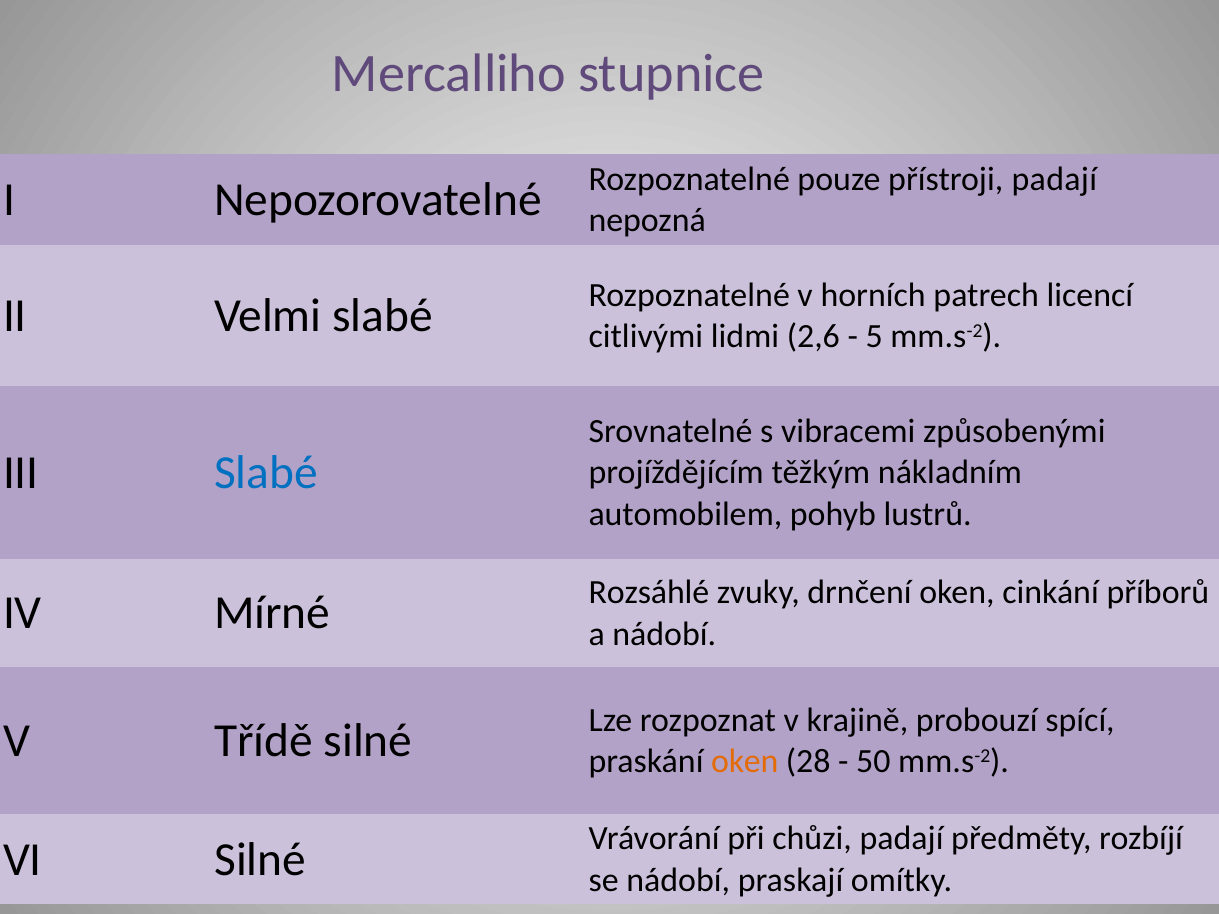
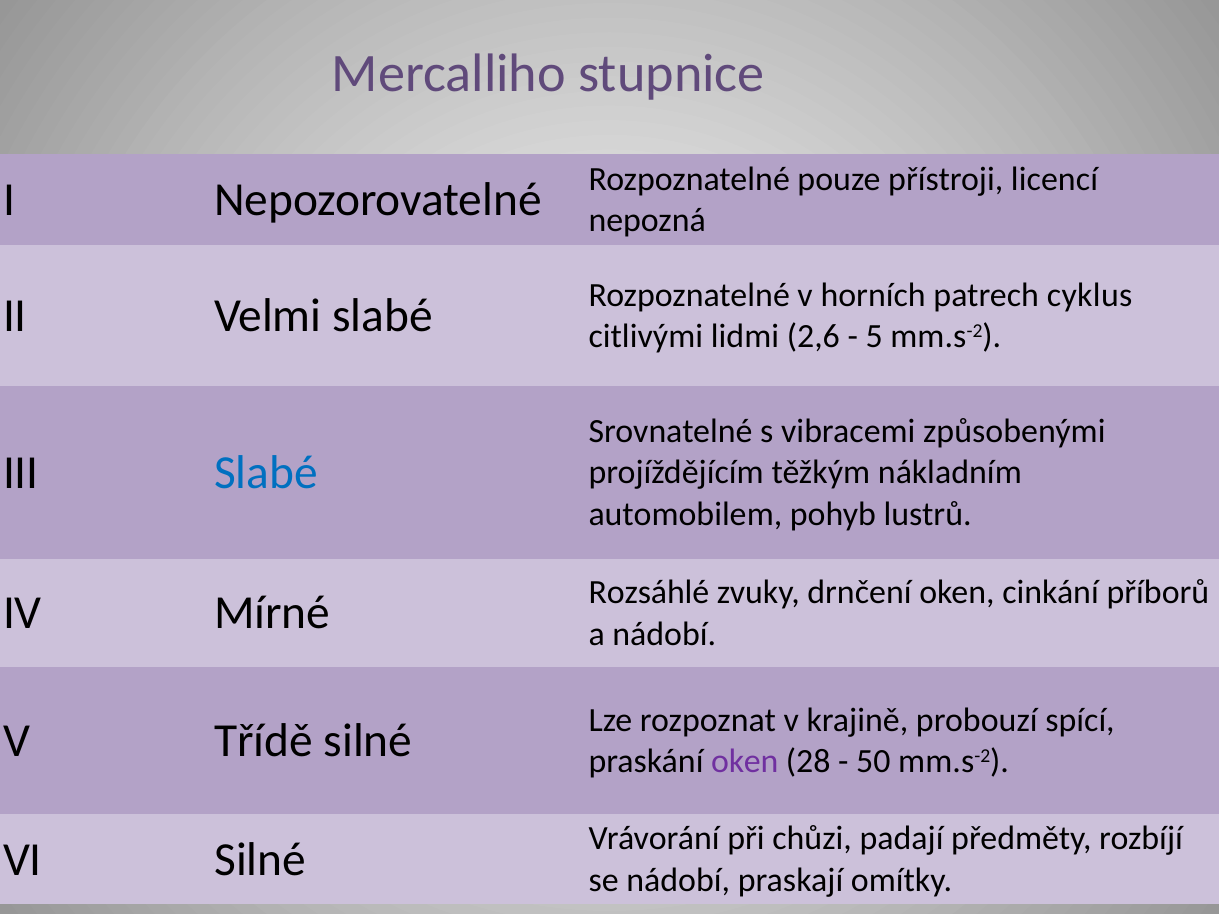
přístroji padají: padají -> licencí
licencí: licencí -> cyklus
oken at (745, 761) colour: orange -> purple
